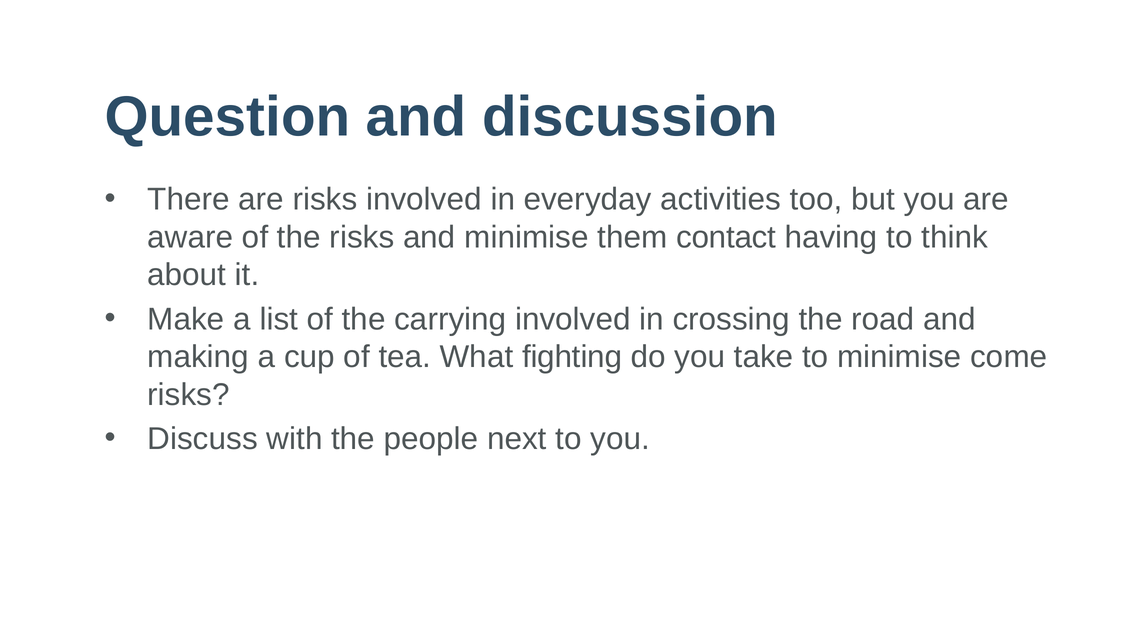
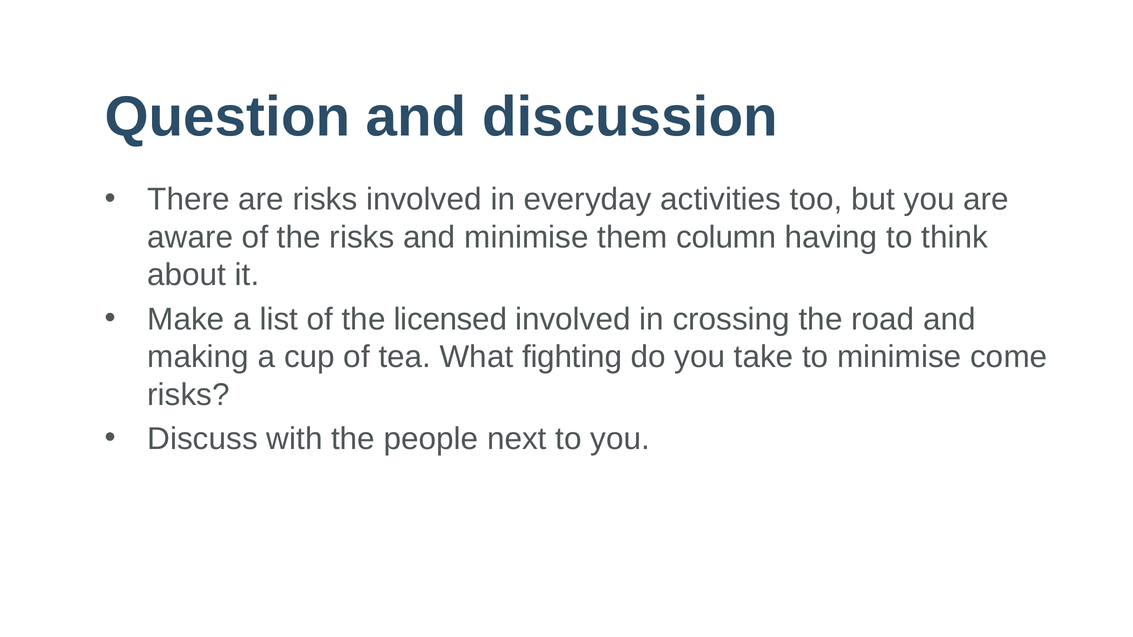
contact: contact -> column
carrying: carrying -> licensed
